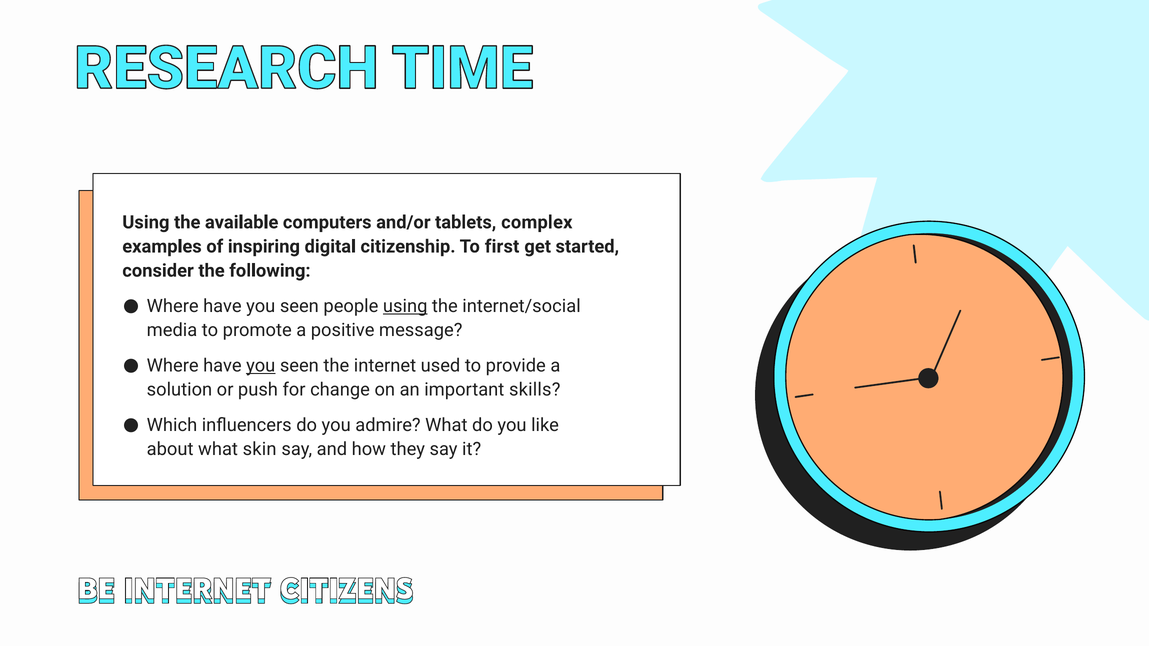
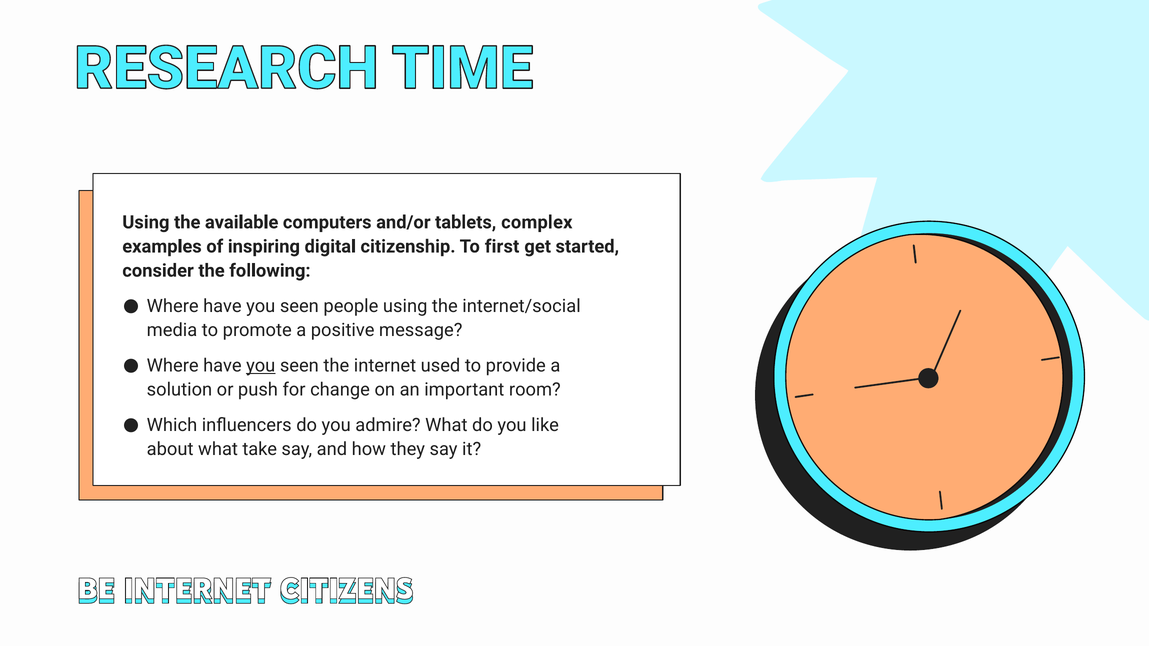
using at (405, 306) underline: present -> none
skills: skills -> room
skin: skin -> take
